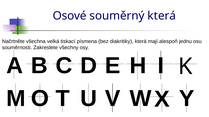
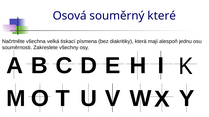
Osové: Osové -> Osová
souměrný která: která -> které
